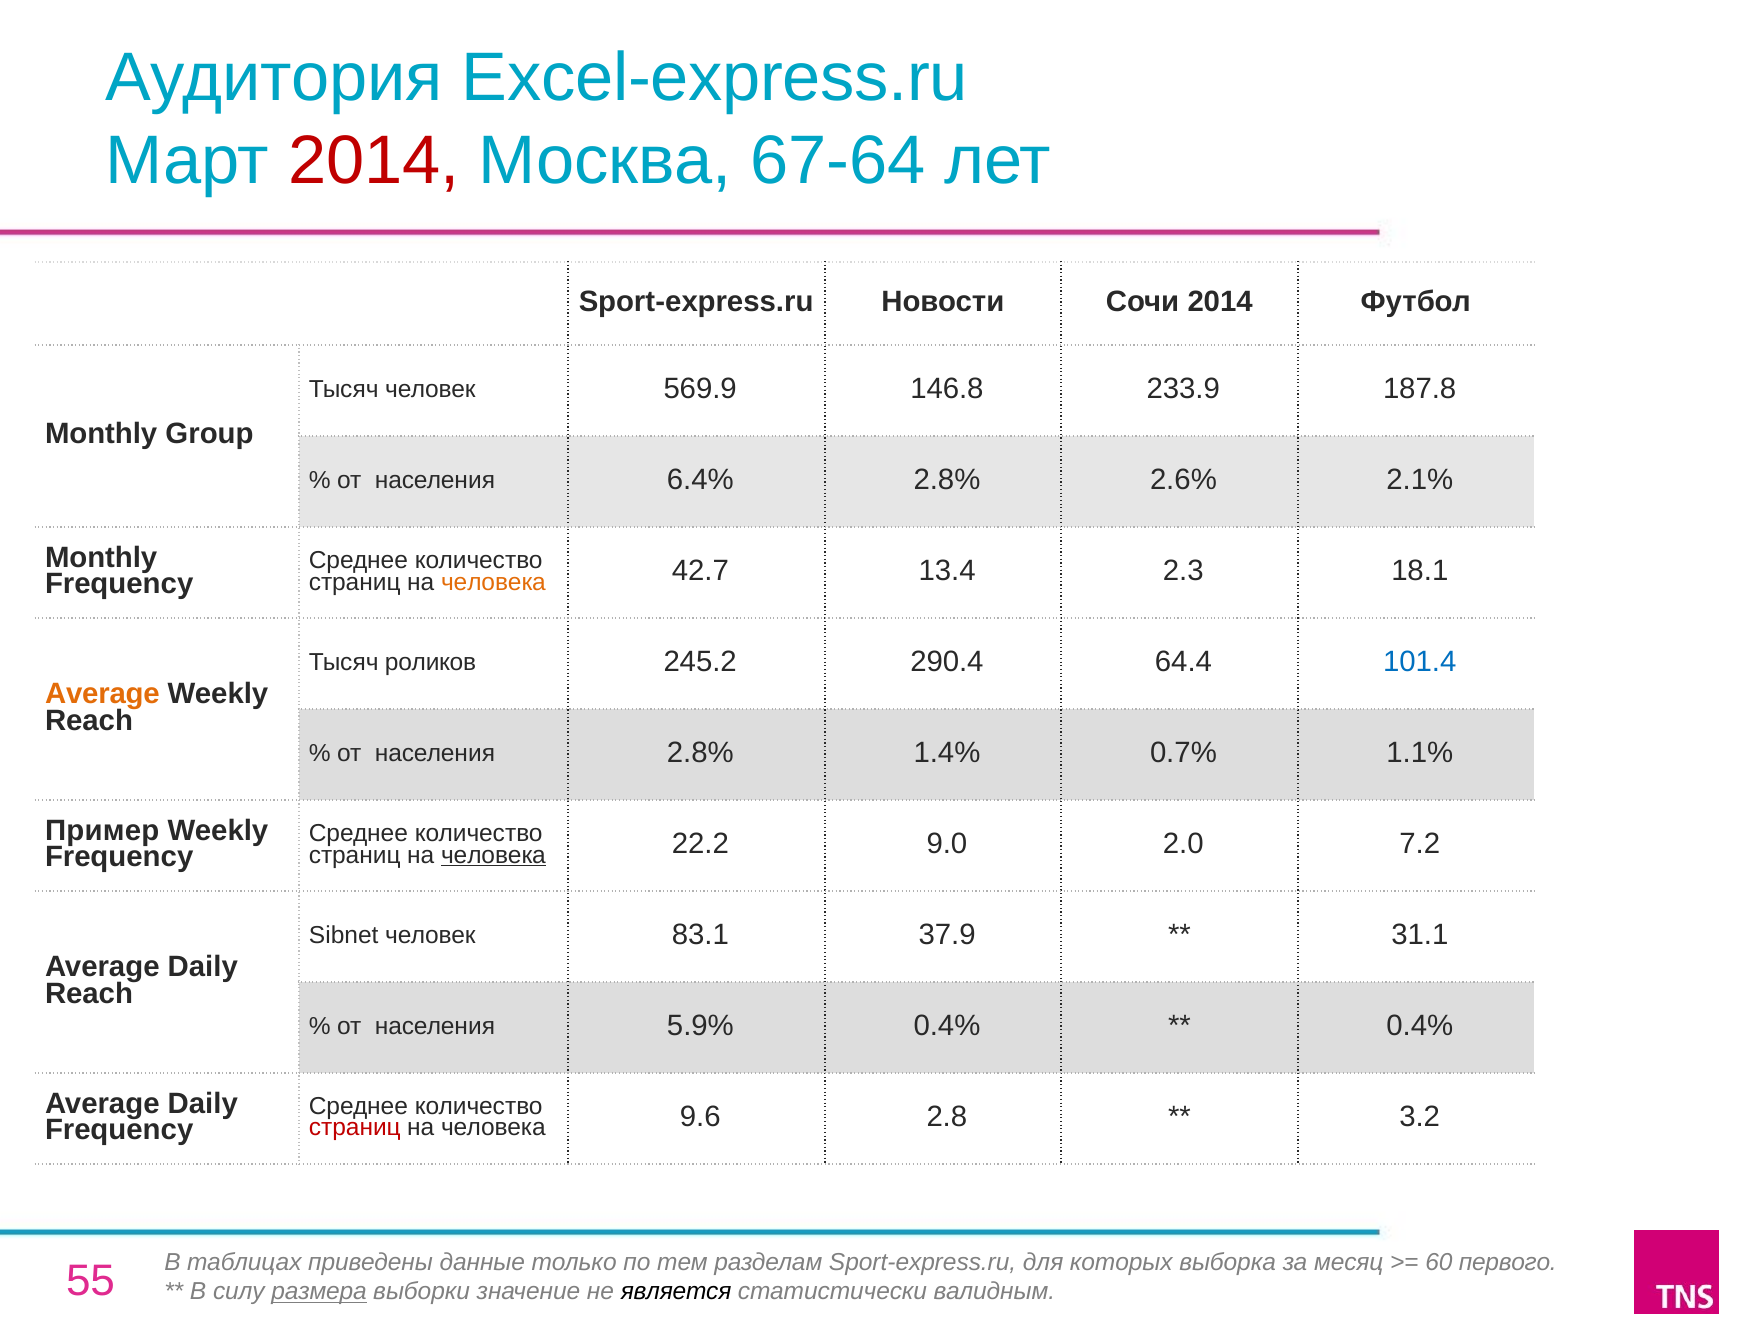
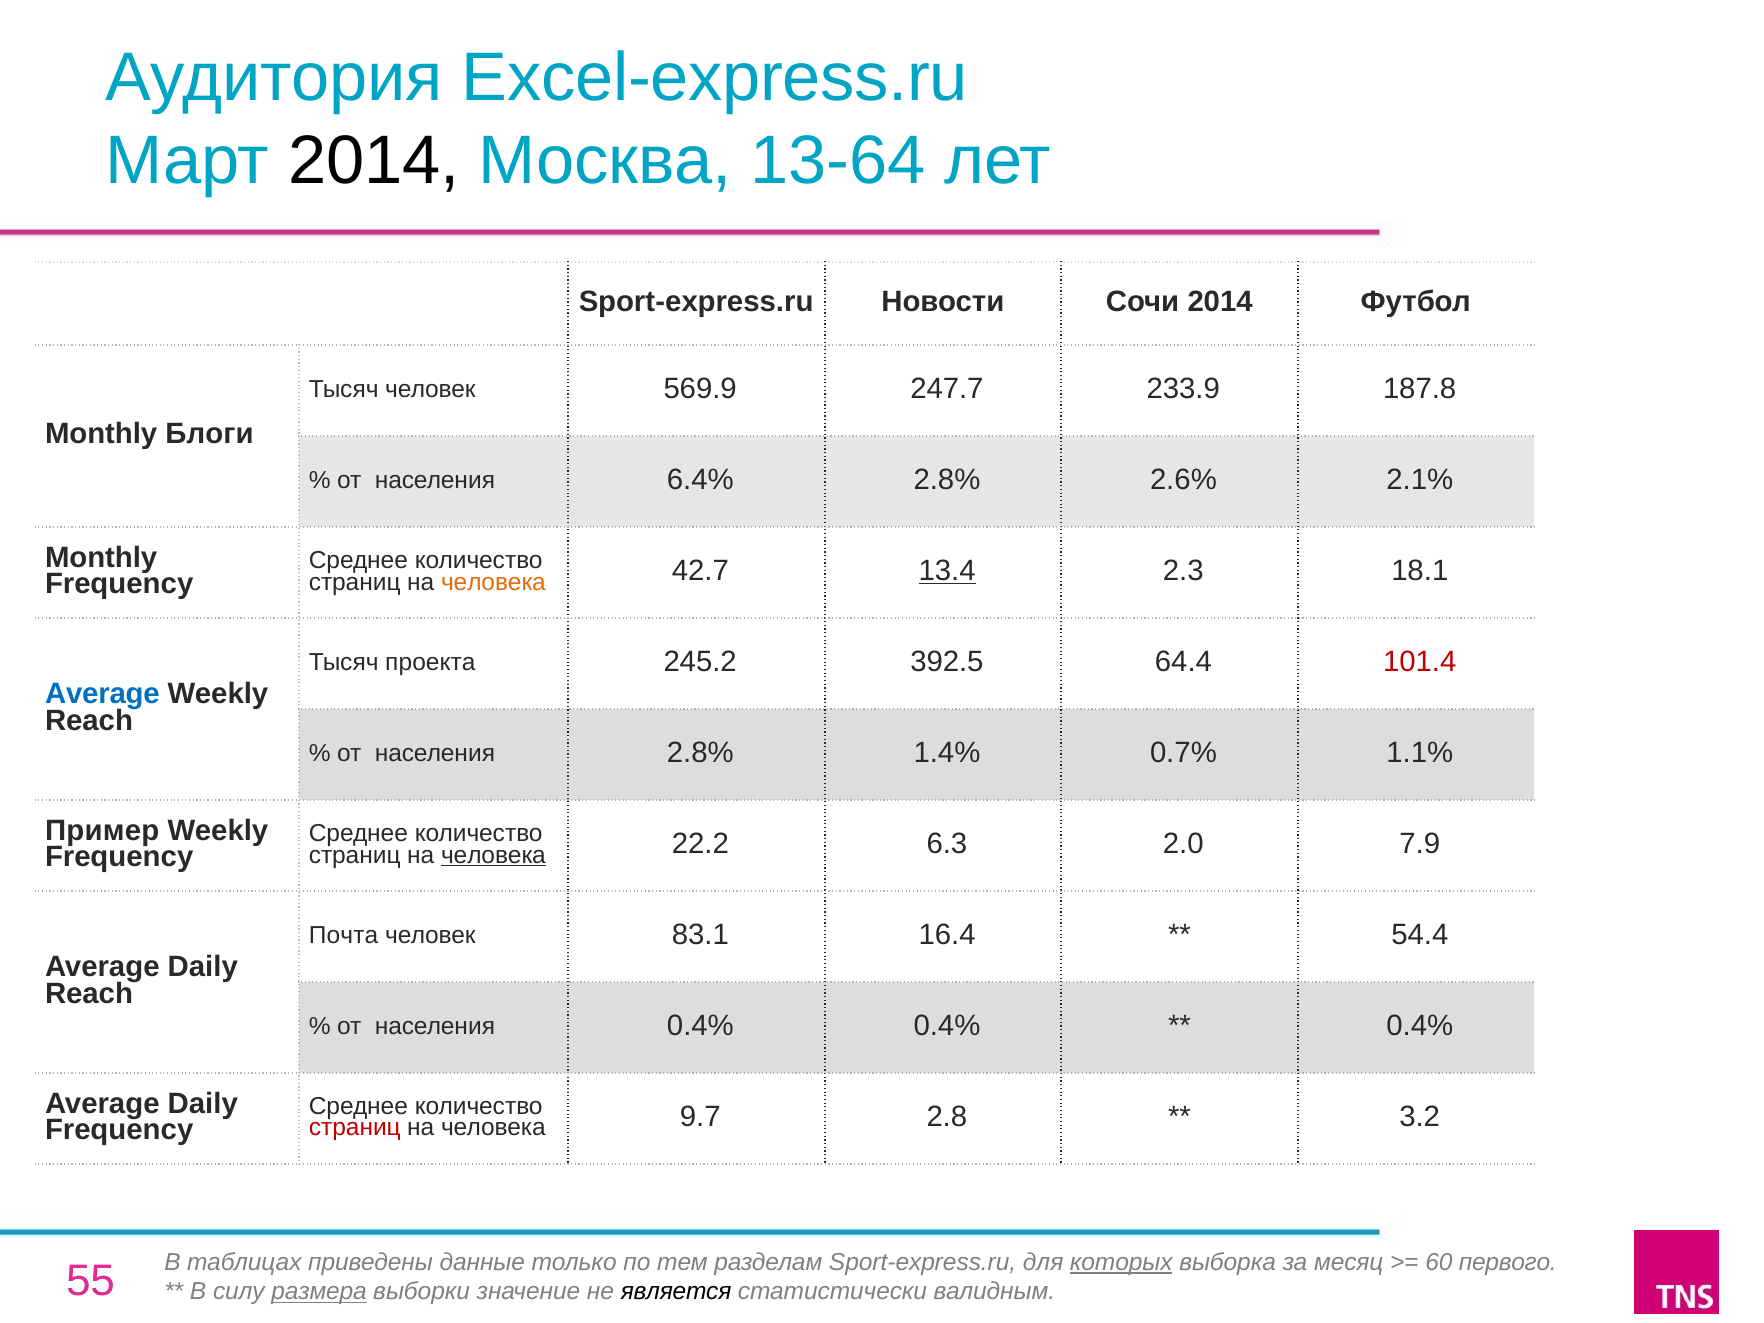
2014 at (374, 161) colour: red -> black
67-64: 67-64 -> 13-64
146.8: 146.8 -> 247.7
Group: Group -> Блоги
13.4 underline: none -> present
роликов: роликов -> проекта
290.4: 290.4 -> 392.5
101.4 colour: blue -> red
Average at (102, 694) colour: orange -> blue
9.0: 9.0 -> 6.3
7.2: 7.2 -> 7.9
Sibnet: Sibnet -> Почта
37.9: 37.9 -> 16.4
31.1: 31.1 -> 54.4
населения 5.9%: 5.9% -> 0.4%
9.6: 9.6 -> 9.7
которых underline: none -> present
